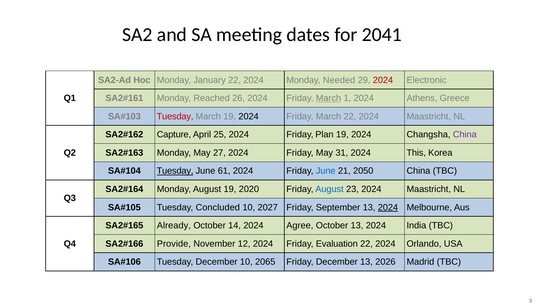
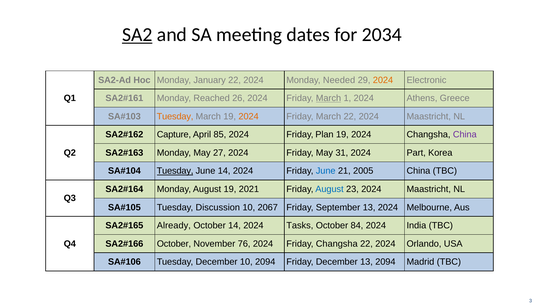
SA2 underline: none -> present
2041: 2041 -> 2034
2024 at (383, 80) colour: red -> orange
Tuesday at (175, 116) colour: red -> orange
2024 at (249, 116) colour: black -> orange
25: 25 -> 85
This: This -> Part
June 61: 61 -> 14
2050: 2050 -> 2005
2020: 2020 -> 2021
Concluded: Concluded -> Discussion
2027: 2027 -> 2067
2024 at (388, 207) underline: present -> none
Agree: Agree -> Tasks
October 13: 13 -> 84
Provide at (174, 244): Provide -> October
12: 12 -> 76
Friday Evaluation: Evaluation -> Changsha
10 2065: 2065 -> 2094
13 2026: 2026 -> 2094
